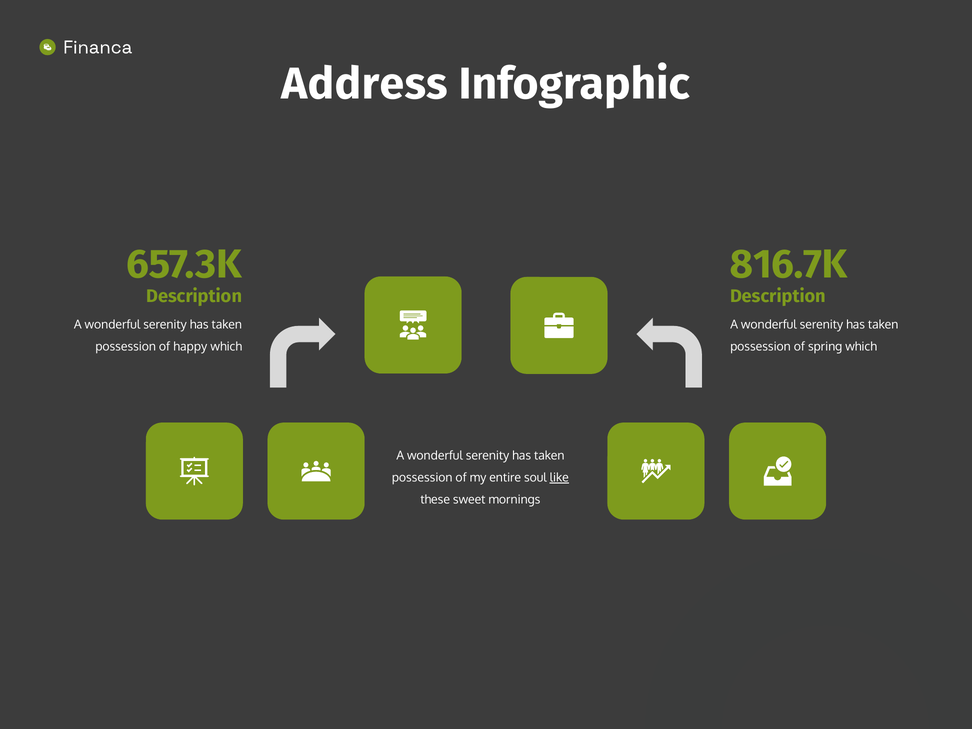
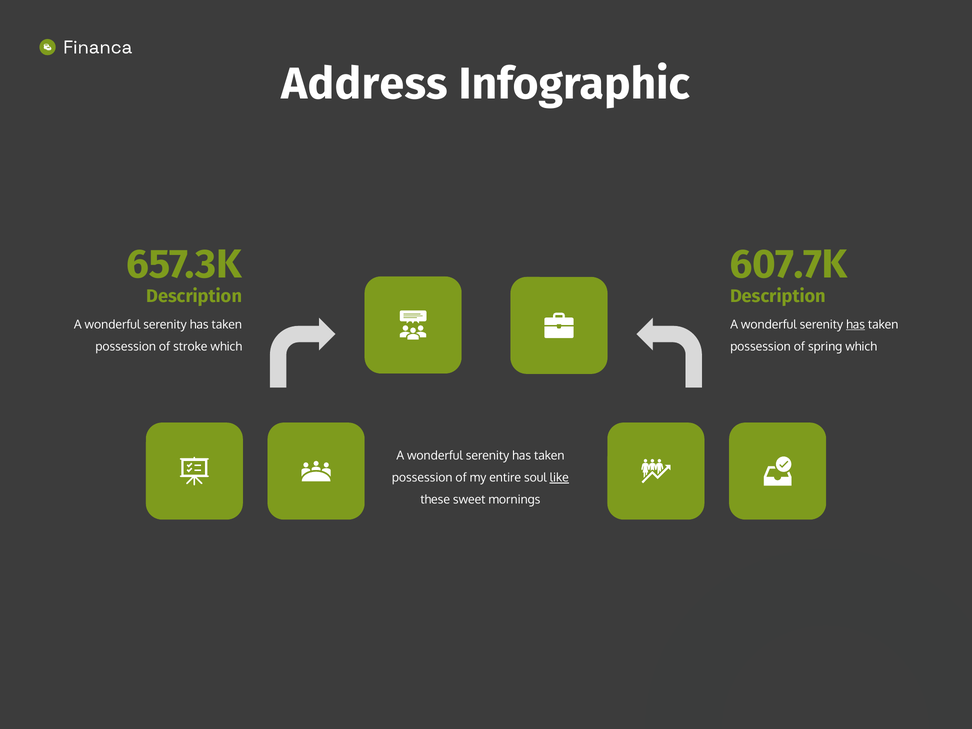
816.7K: 816.7K -> 607.7K
has at (856, 325) underline: none -> present
happy: happy -> stroke
